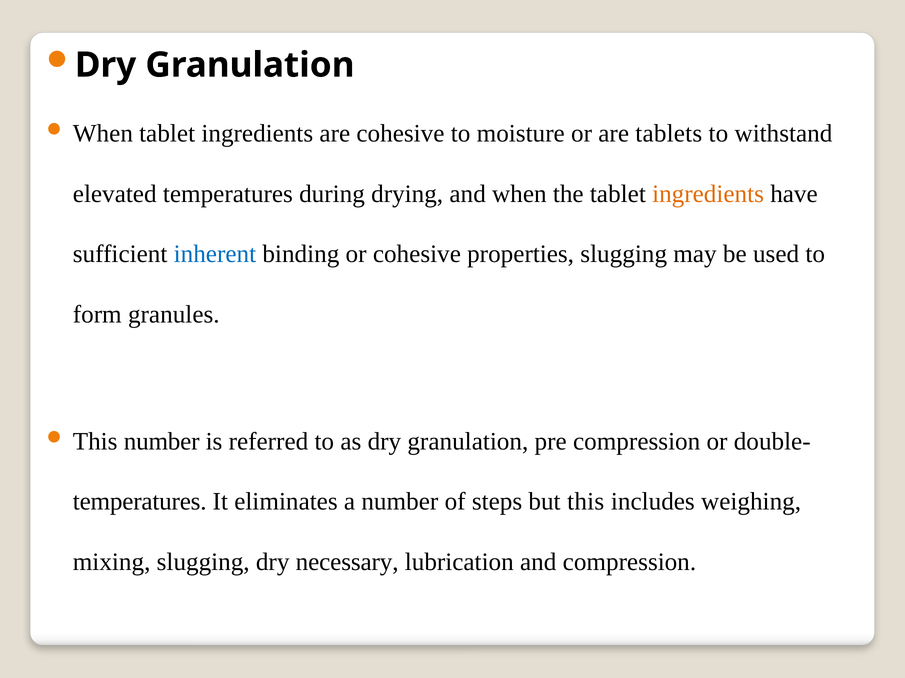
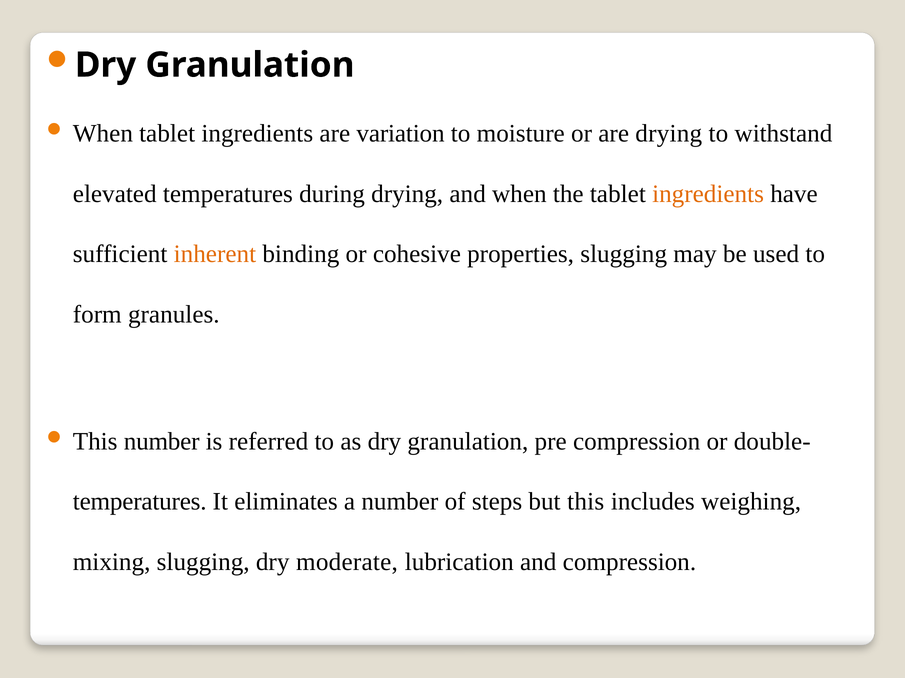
are cohesive: cohesive -> variation
are tablets: tablets -> drying
inherent colour: blue -> orange
necessary: necessary -> moderate
